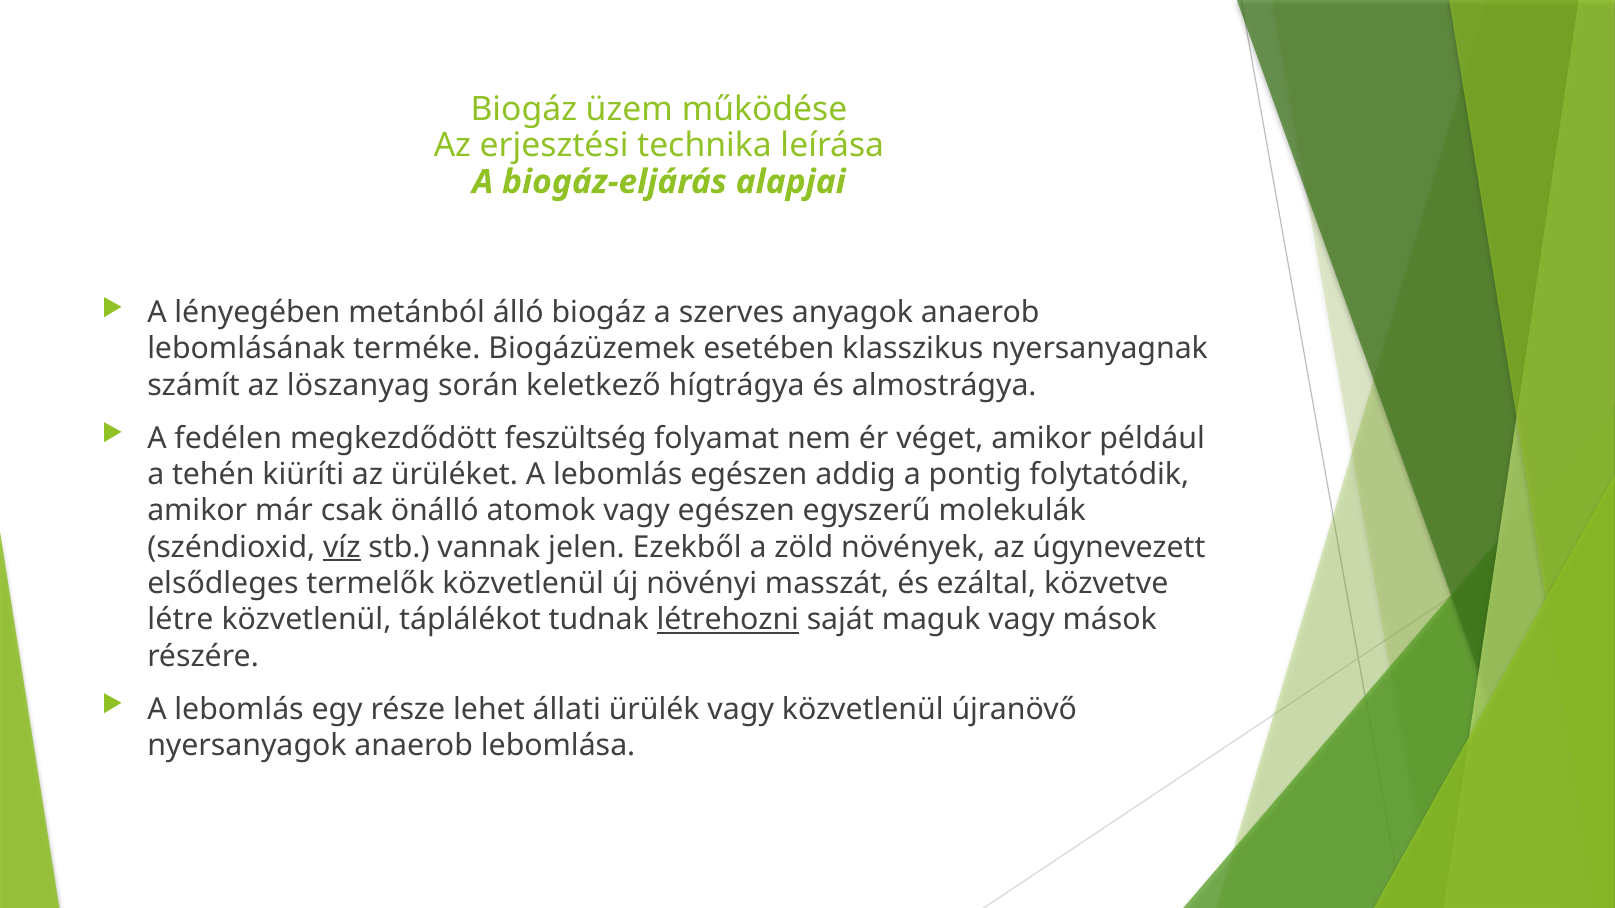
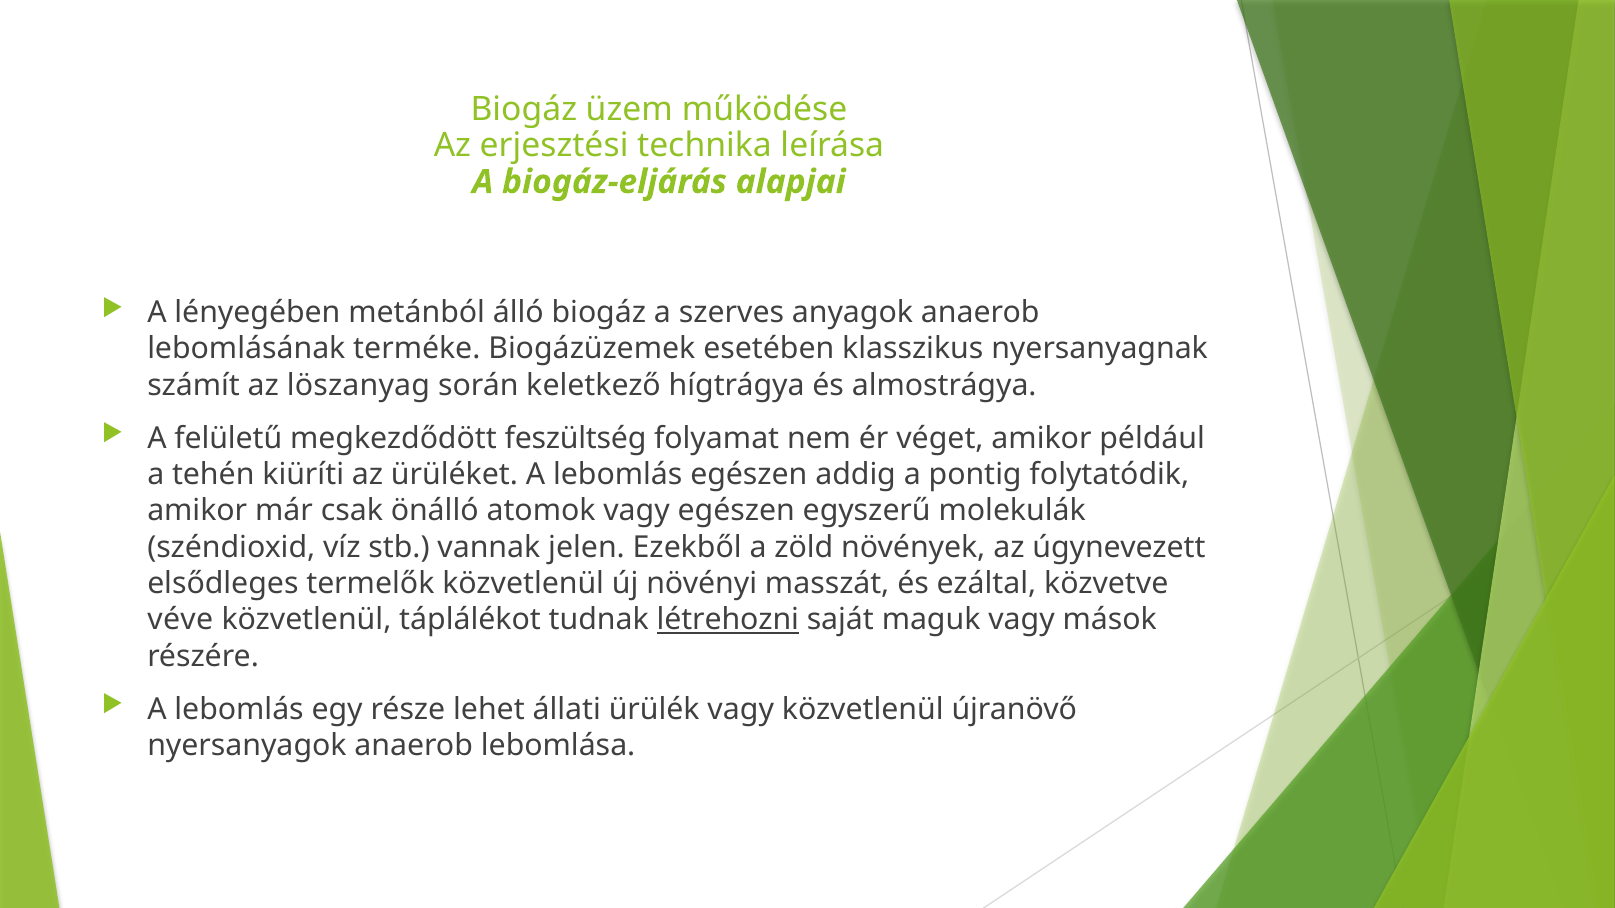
fedélen: fedélen -> felületű
víz underline: present -> none
létre: létre -> véve
